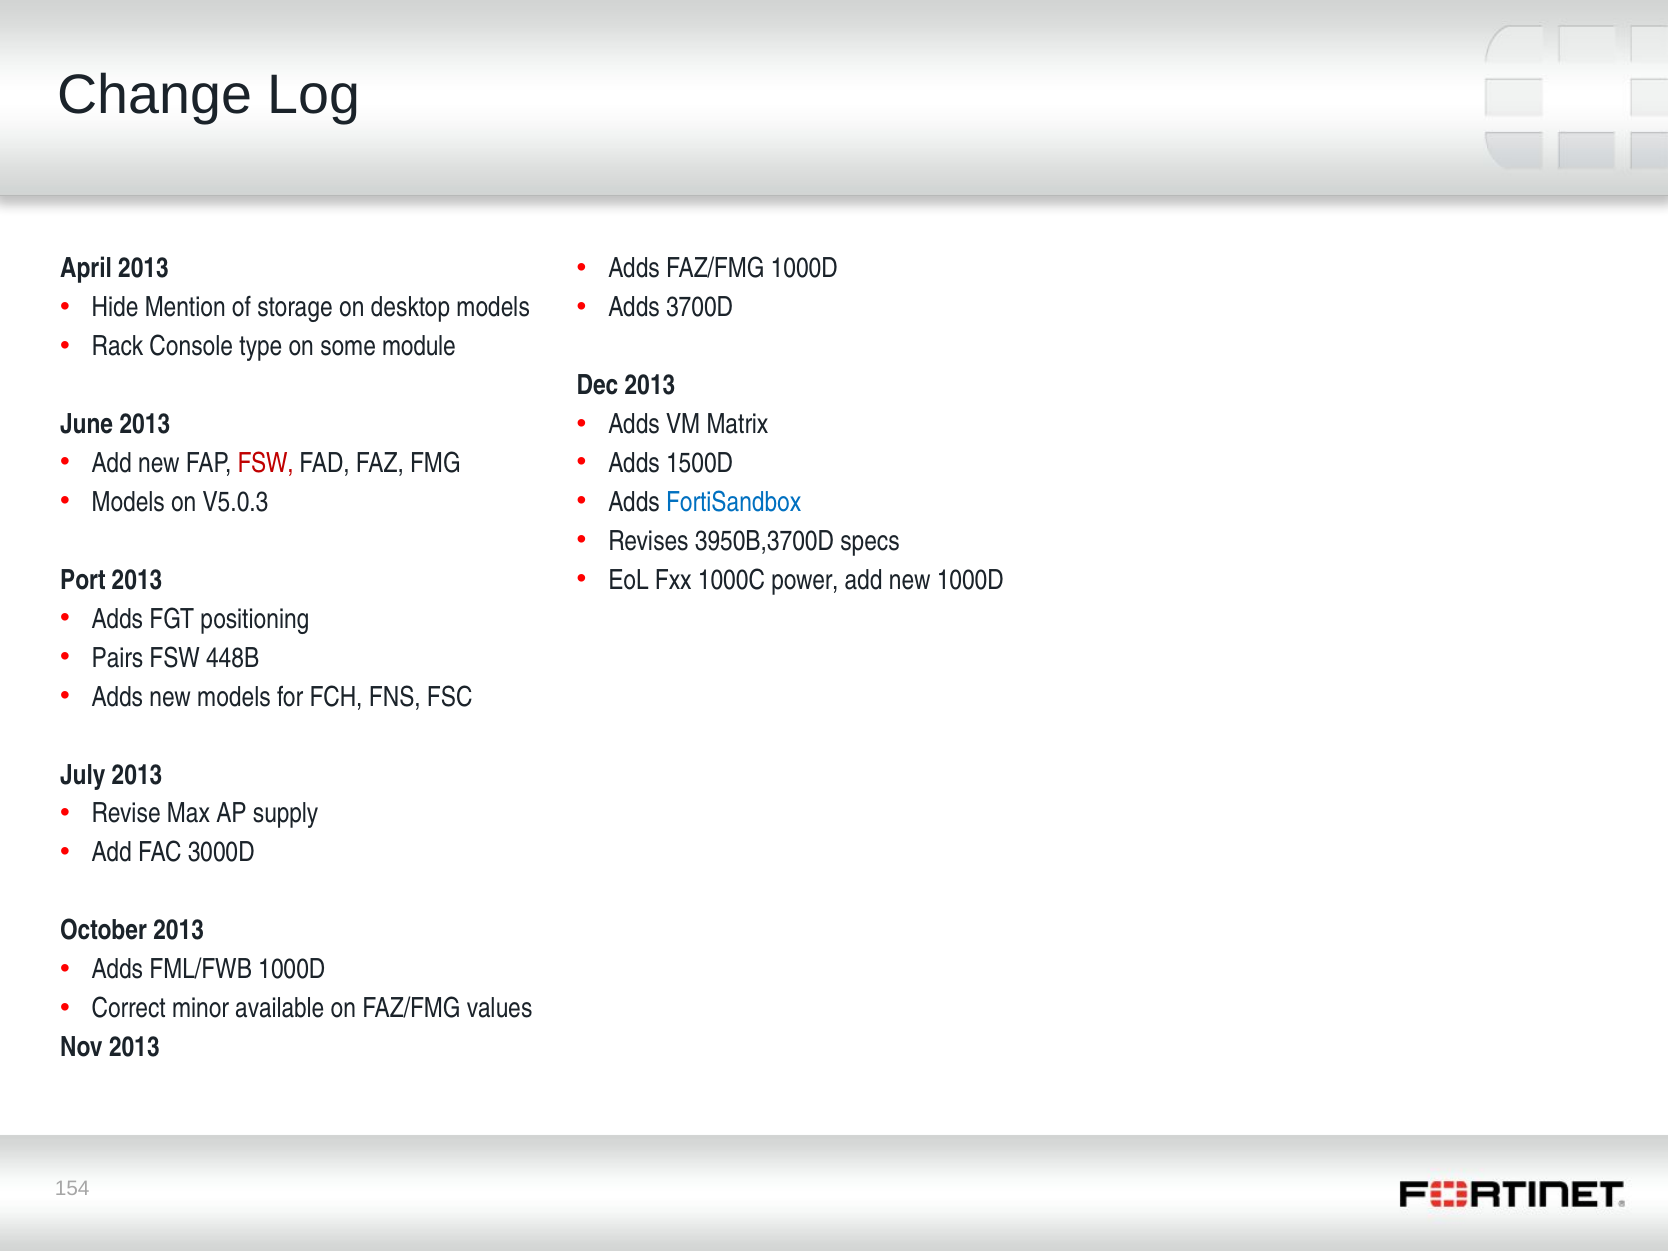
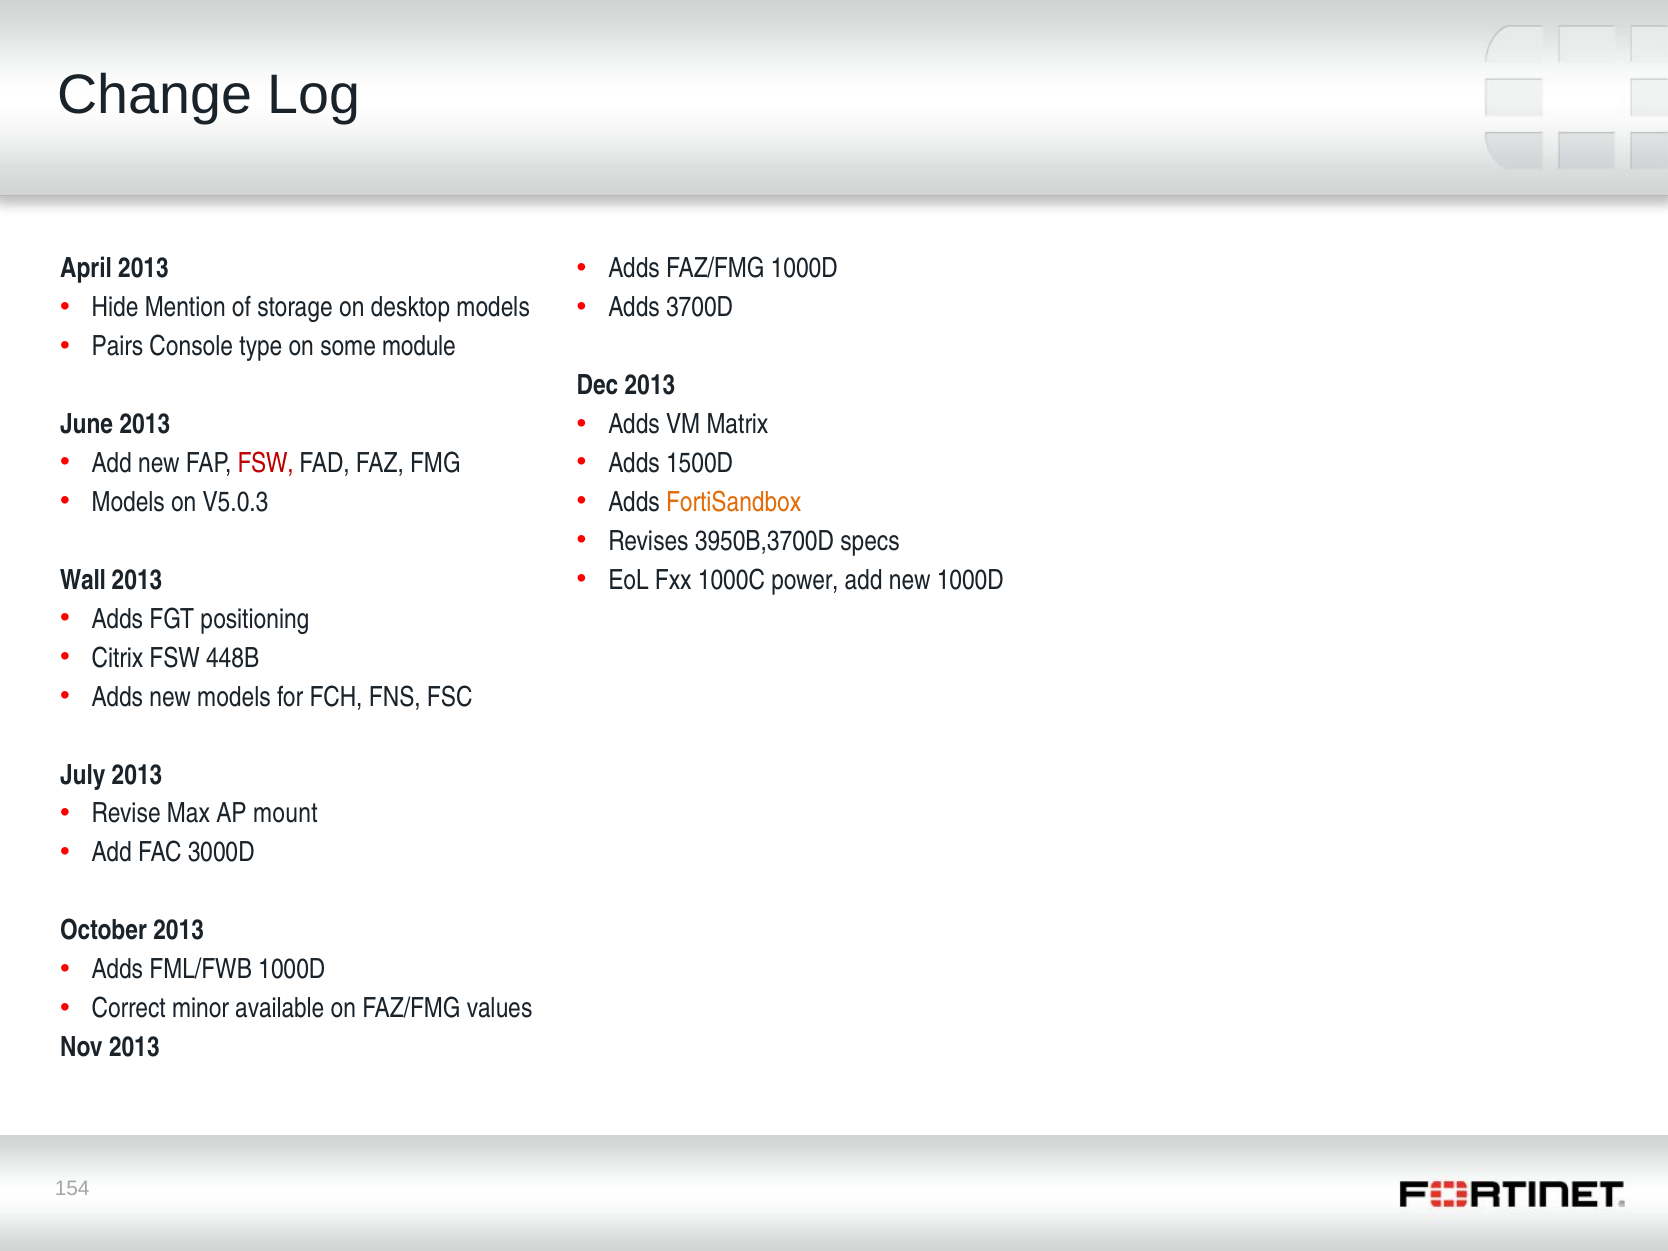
Rack: Rack -> Pairs
FortiSandbox colour: blue -> orange
Port: Port -> Wall
Pairs: Pairs -> Citrix
supply: supply -> mount
